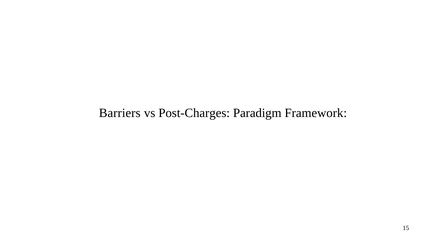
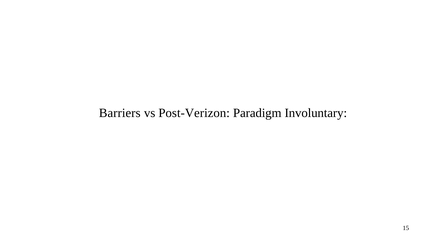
Post-Charges: Post-Charges -> Post-Verizon
Framework: Framework -> Involuntary
